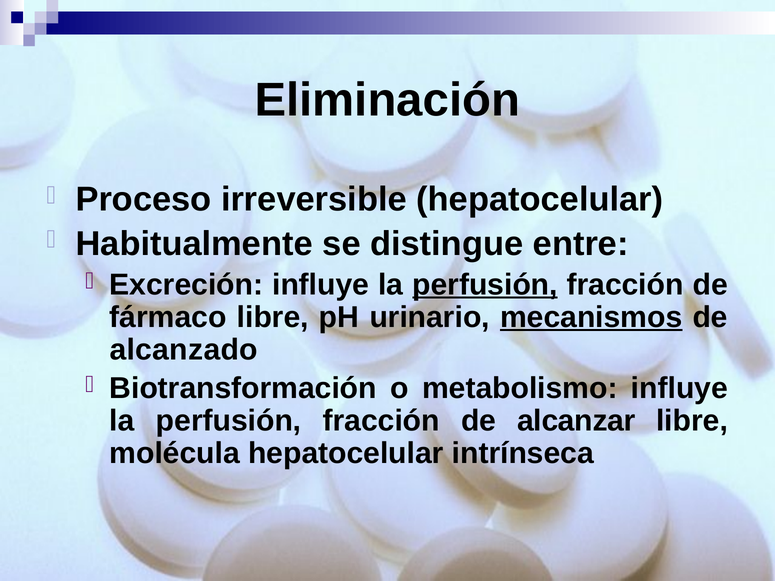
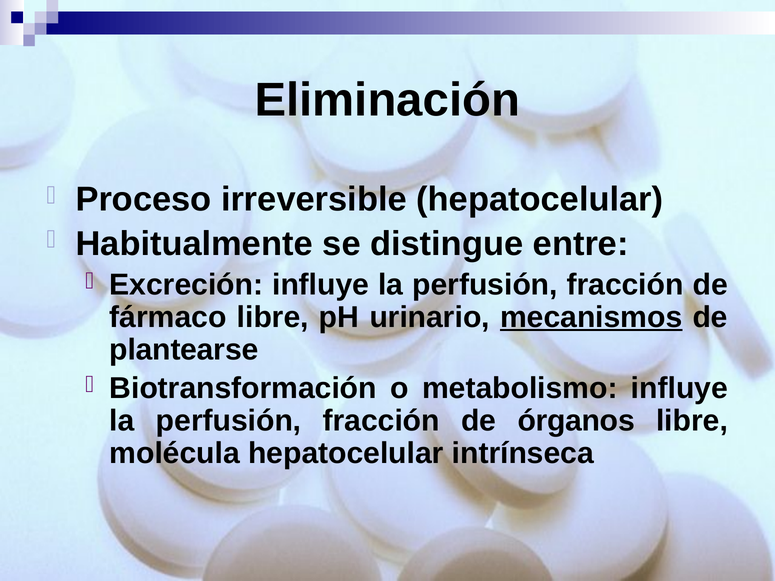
perfusión at (485, 285) underline: present -> none
alcanzado: alcanzado -> plantearse
alcanzar: alcanzar -> órganos
